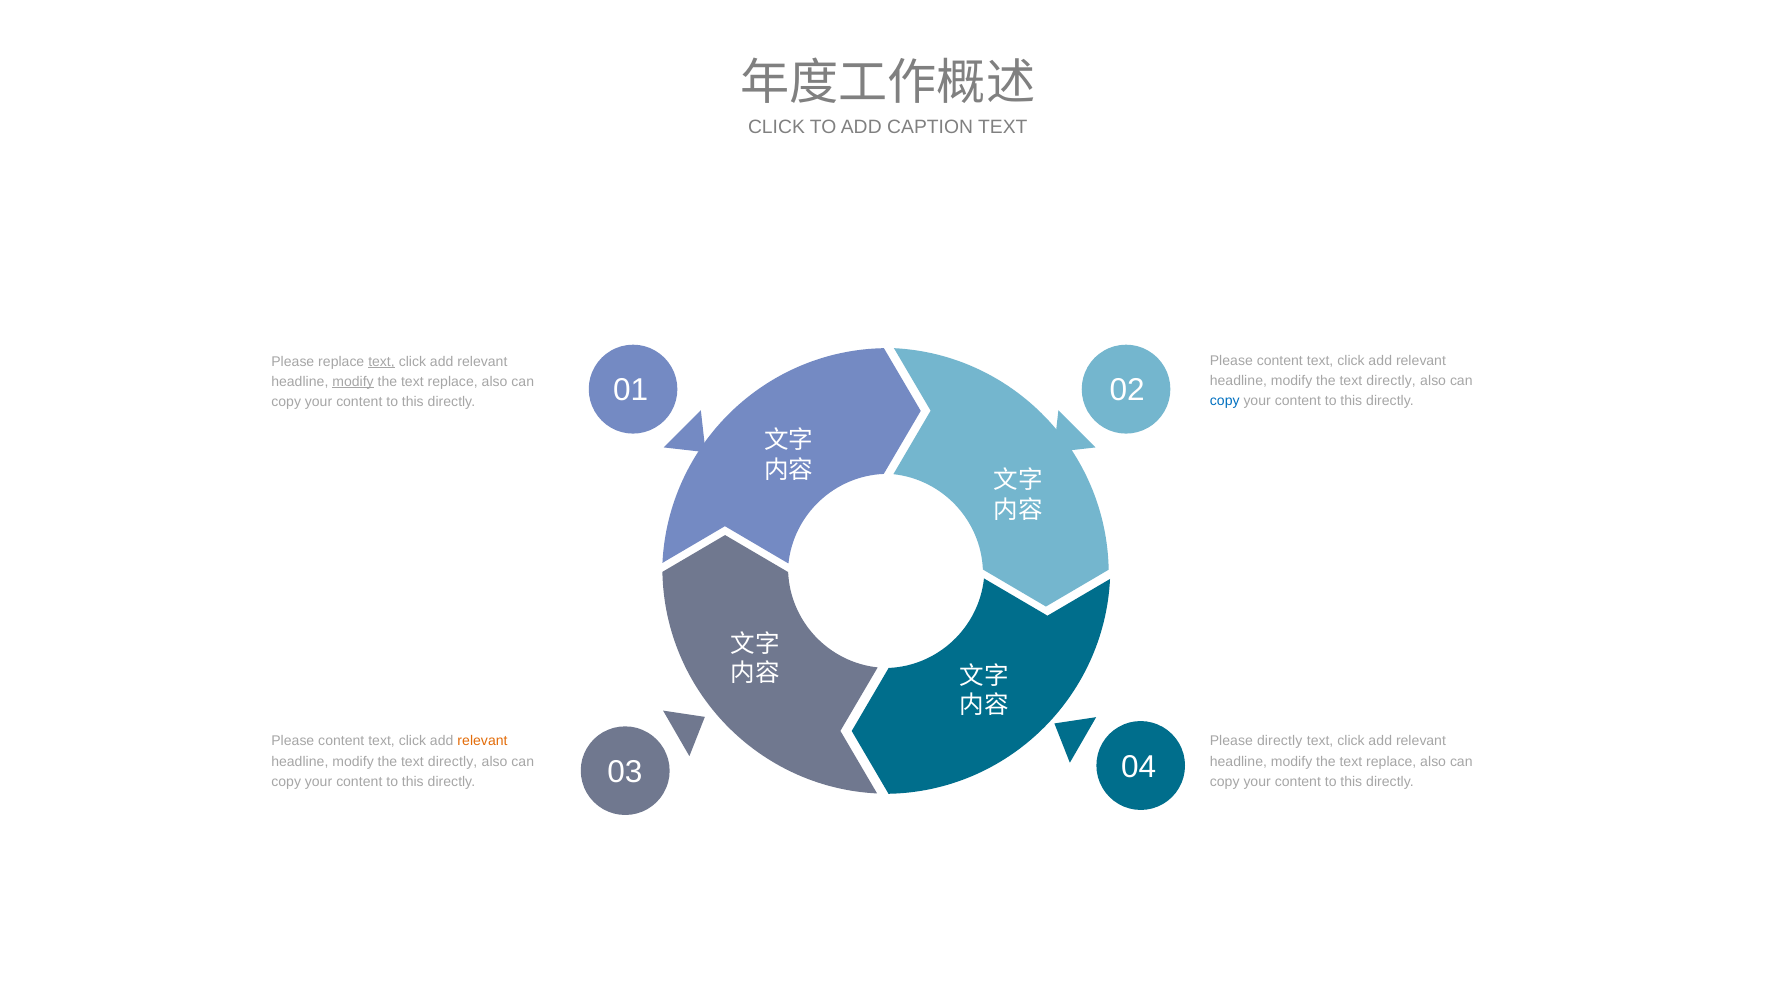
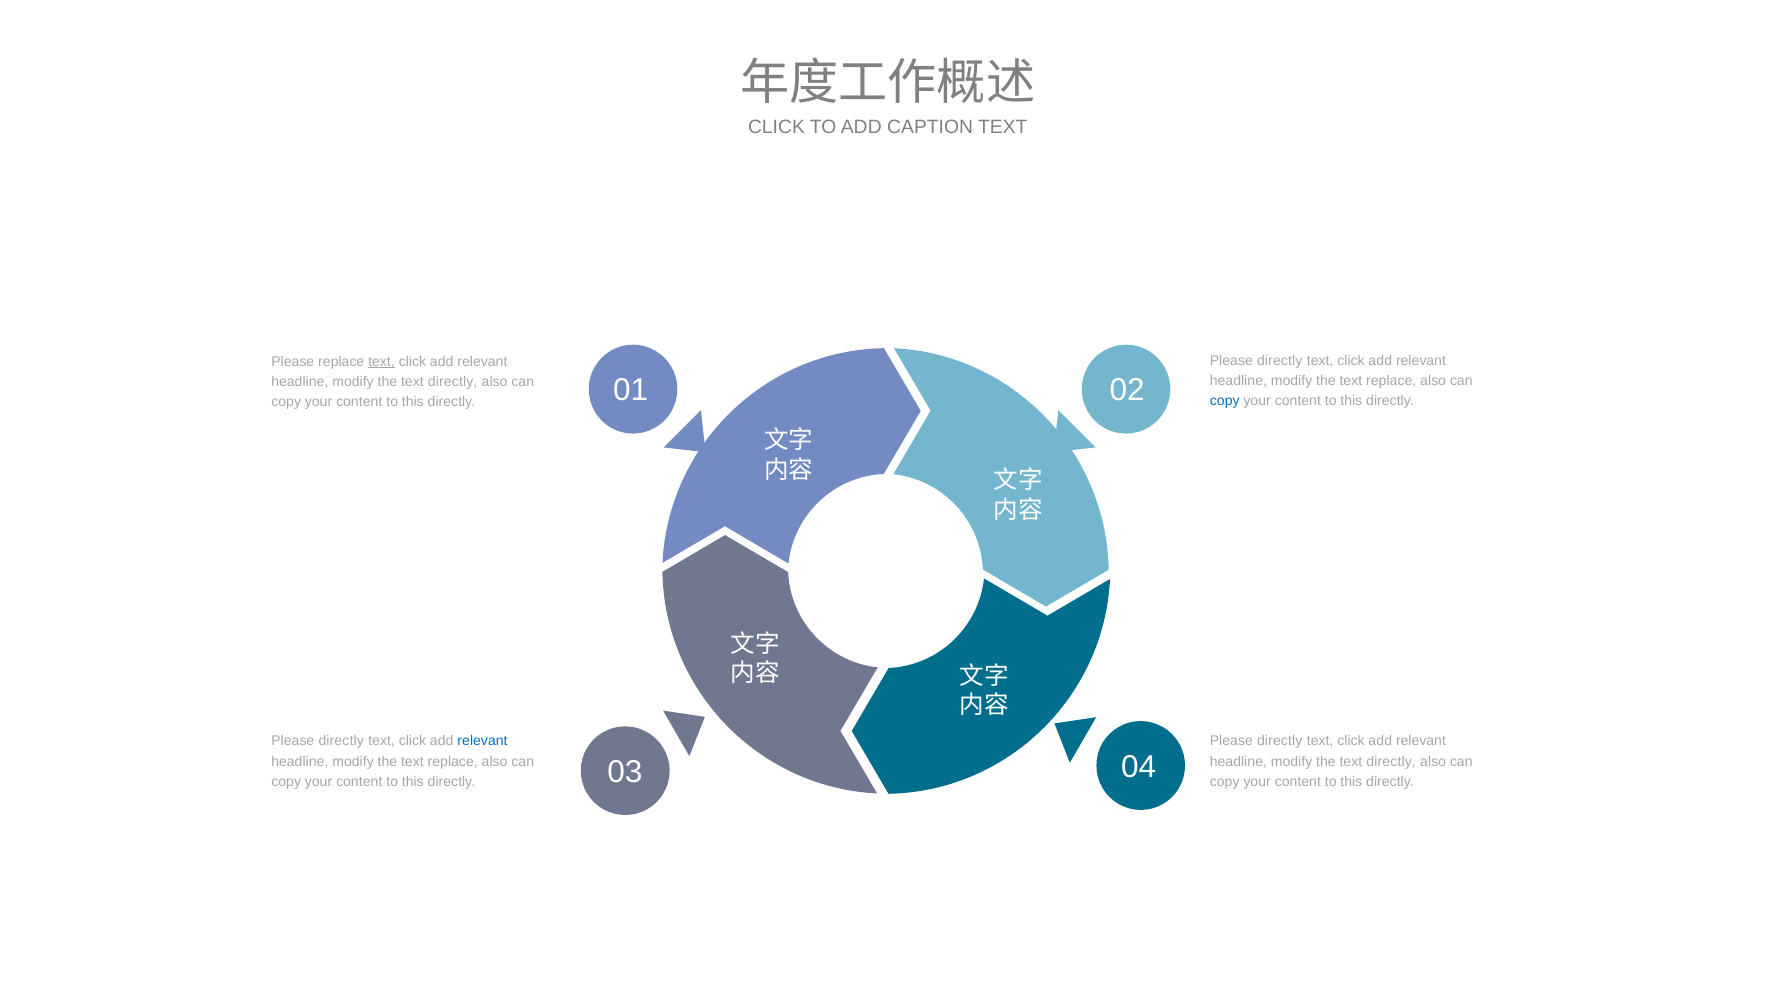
content at (1280, 361): content -> directly
directly at (1391, 381): directly -> replace
modify at (353, 382) underline: present -> none
replace at (453, 382): replace -> directly
content at (341, 741): content -> directly
relevant at (483, 741) colour: orange -> blue
directly at (453, 761): directly -> replace
replace at (1391, 761): replace -> directly
